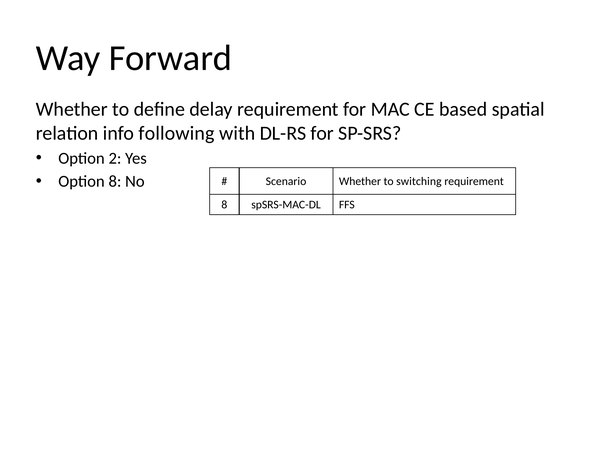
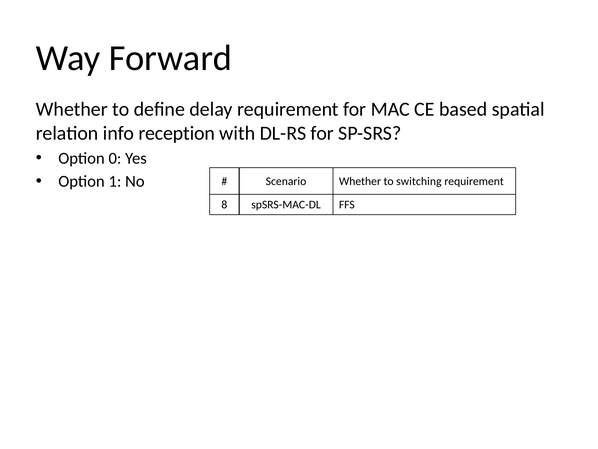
following: following -> reception
2: 2 -> 0
Option 8: 8 -> 1
